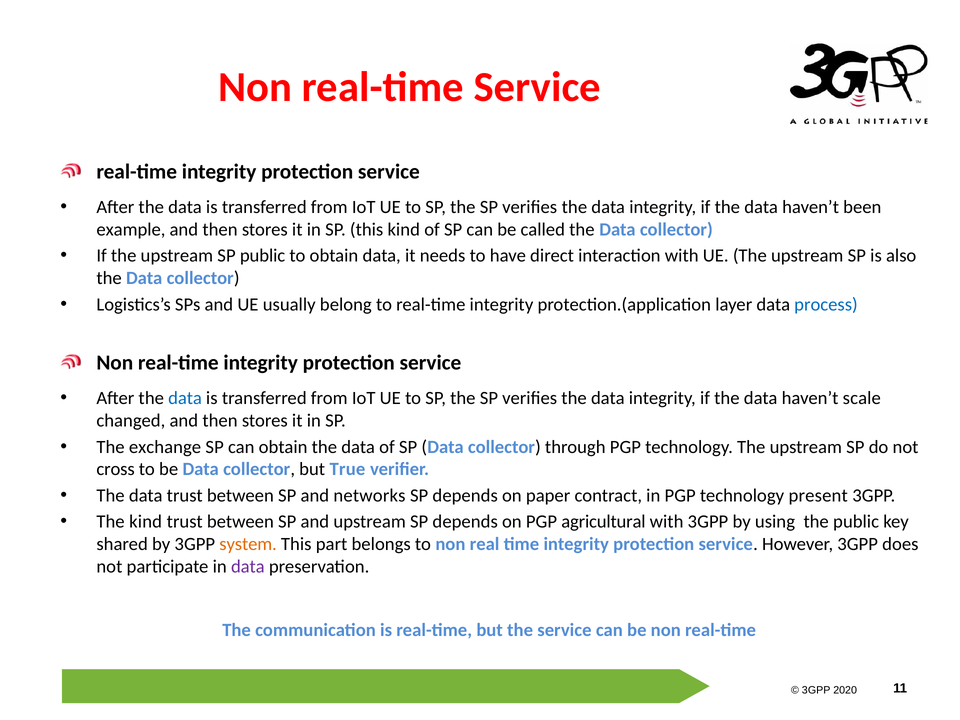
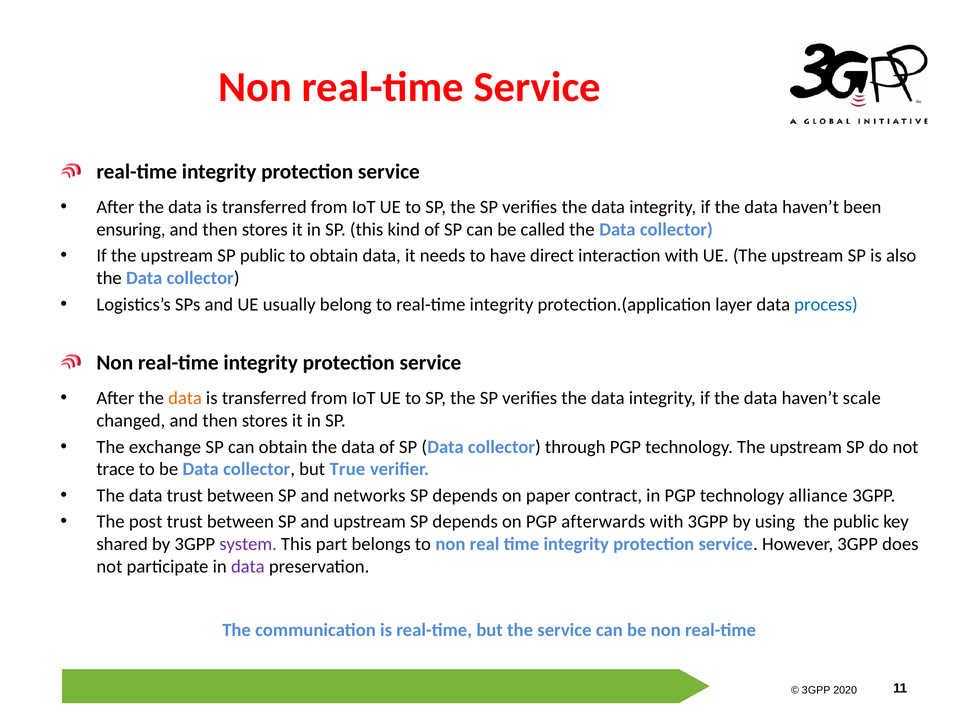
example: example -> ensuring
data at (185, 398) colour: blue -> orange
cross: cross -> trace
present: present -> alliance
The kind: kind -> post
agricultural: agricultural -> afterwards
system colour: orange -> purple
